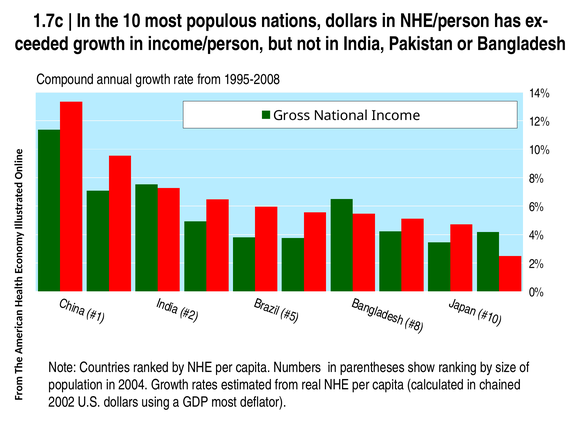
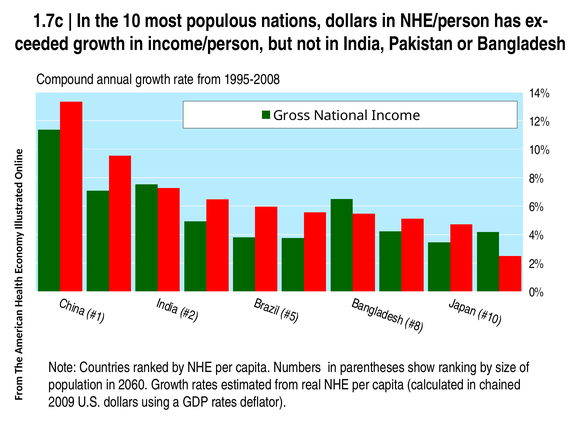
2004: 2004 -> 2060
2002: 2002 -> 2009
GDP most: most -> rates
